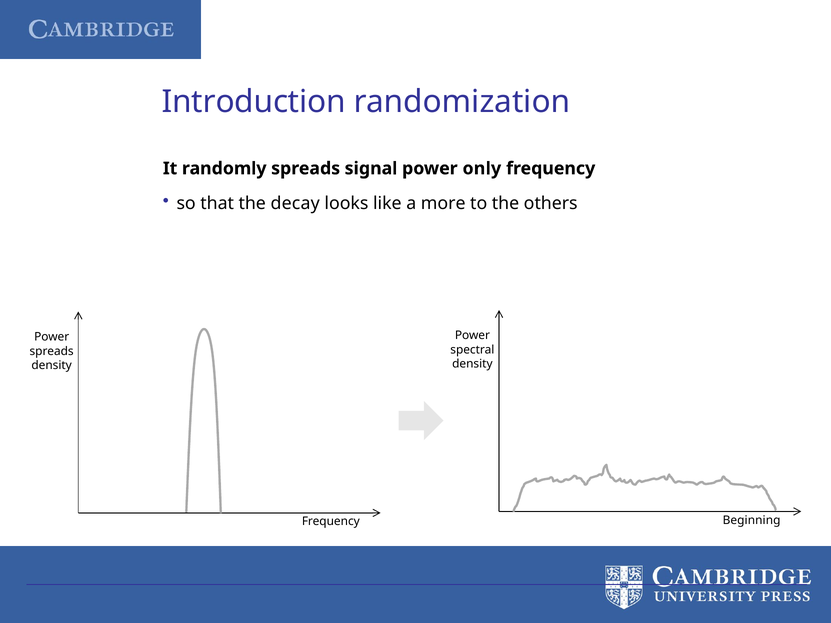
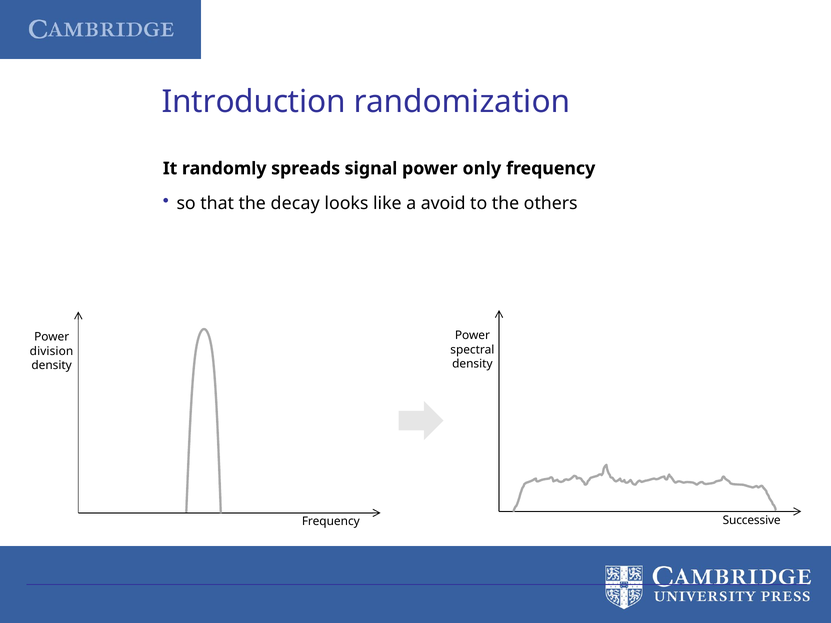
more: more -> avoid
spreads at (52, 351): spreads -> division
Beginning: Beginning -> Successive
